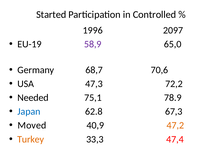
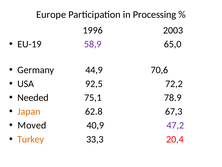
Started: Started -> Europe
Controlled: Controlled -> Processing
2097: 2097 -> 2003
68,7: 68,7 -> 44,9
47,3: 47,3 -> 92,5
Japan colour: blue -> orange
47,2 colour: orange -> purple
47,4: 47,4 -> 20,4
